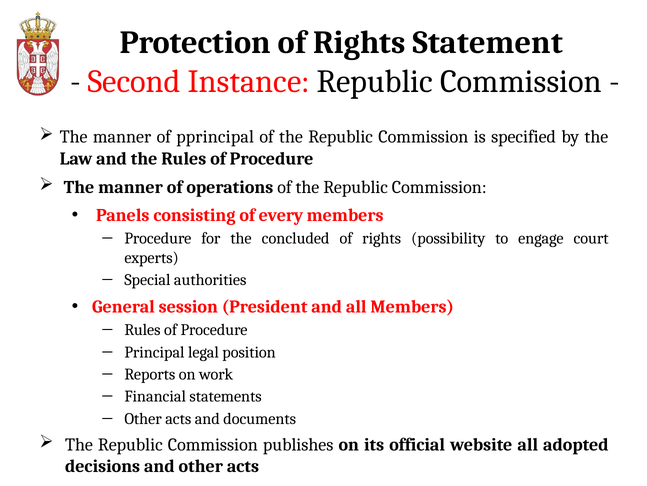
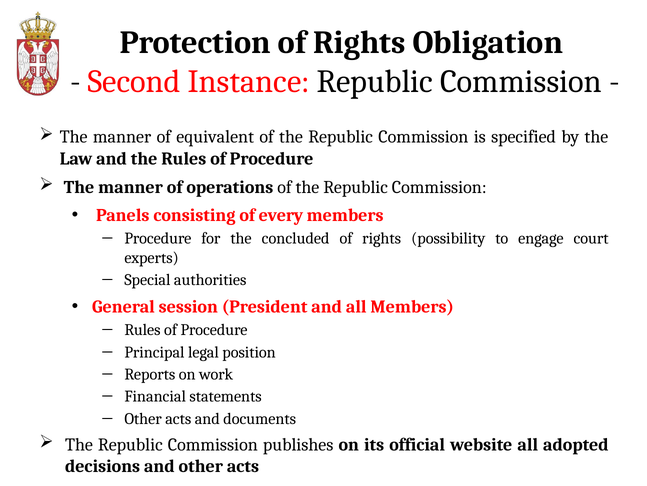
Statement: Statement -> Obligation
pprincipal: pprincipal -> equivalent
